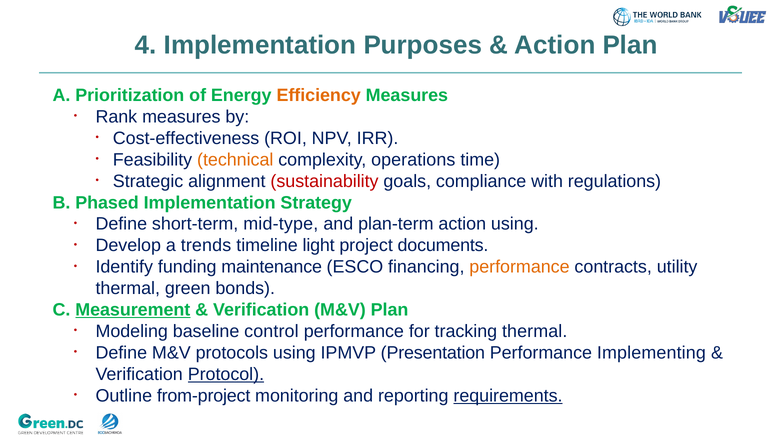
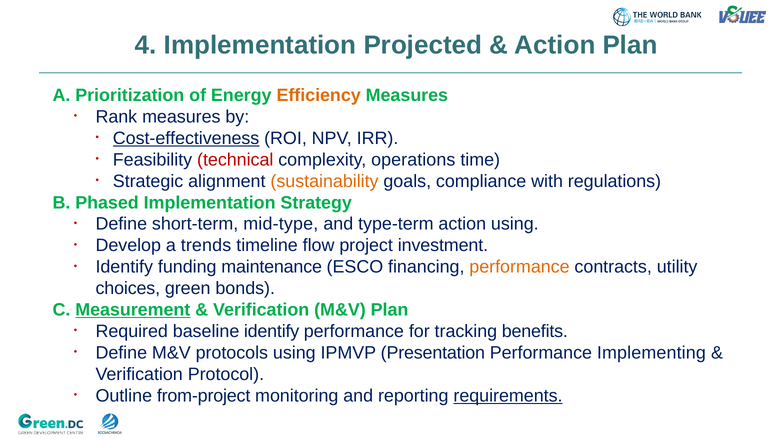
Purposes: Purposes -> Projected
Cost-effectiveness underline: none -> present
technical colour: orange -> red
sustainability colour: red -> orange
plan-term: plan-term -> type-term
light: light -> flow
documents: documents -> investment
thermal at (128, 289): thermal -> choices
Modeling: Modeling -> Required
baseline control: control -> identify
tracking thermal: thermal -> benefits
Protocol underline: present -> none
